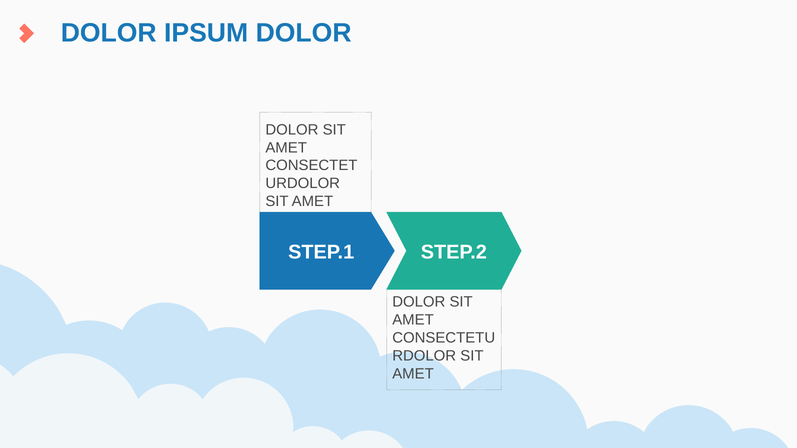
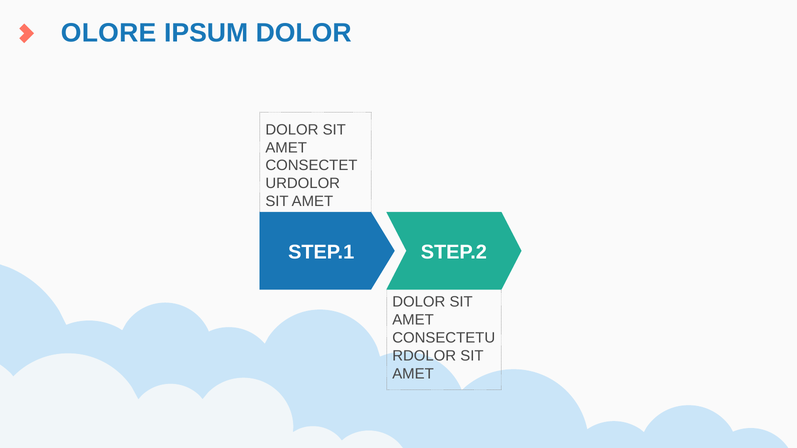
DOLOR at (109, 33): DOLOR -> OLORE
